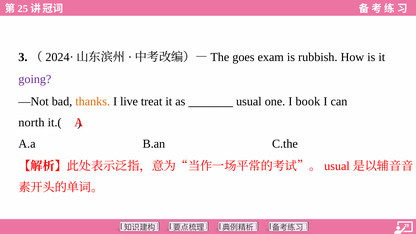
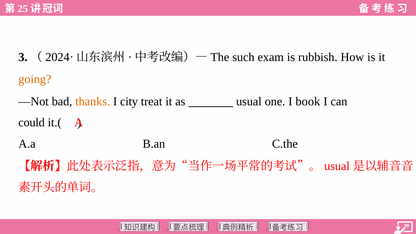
goes: goes -> such
going colour: purple -> orange
live: live -> city
north: north -> could
